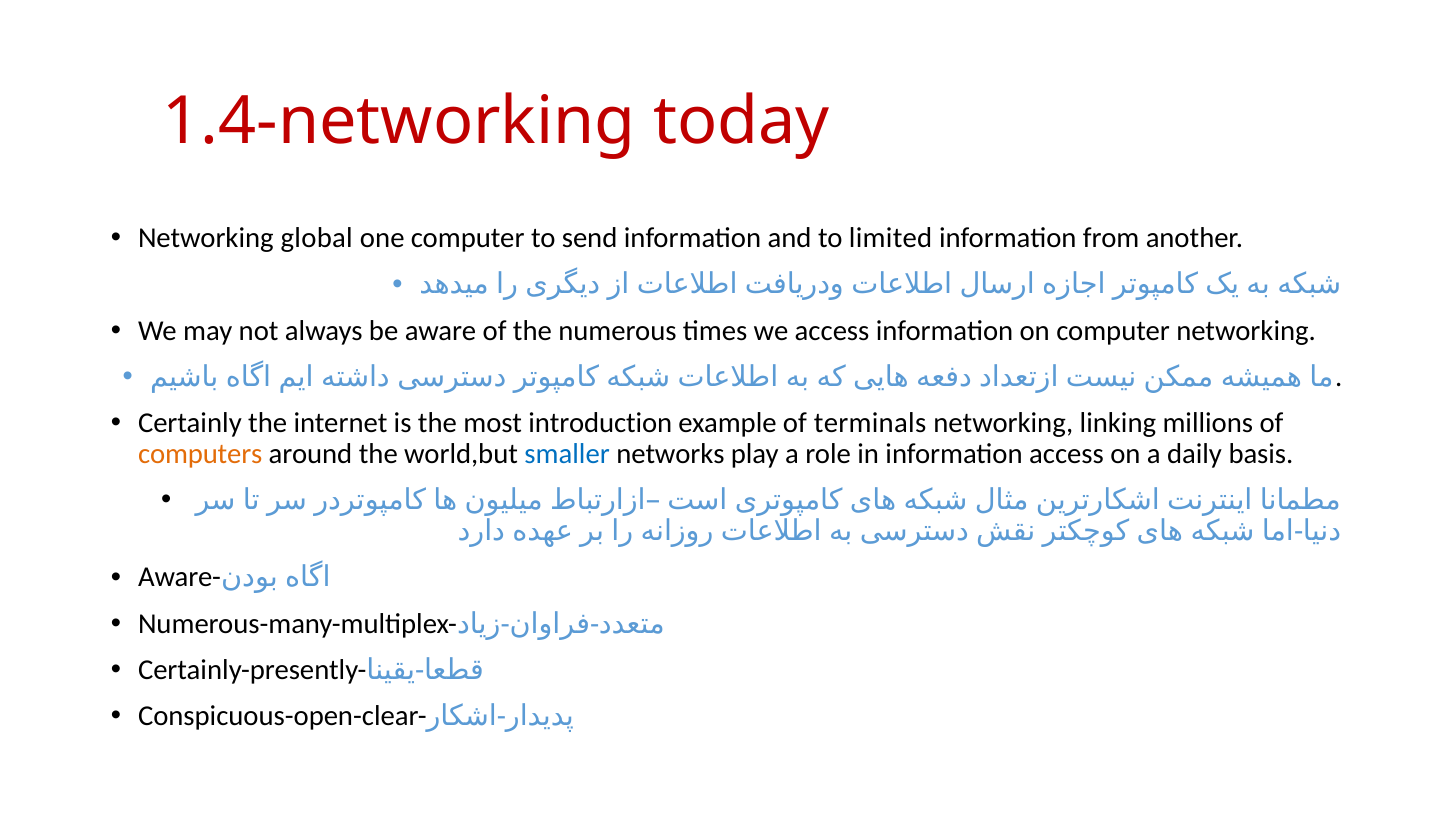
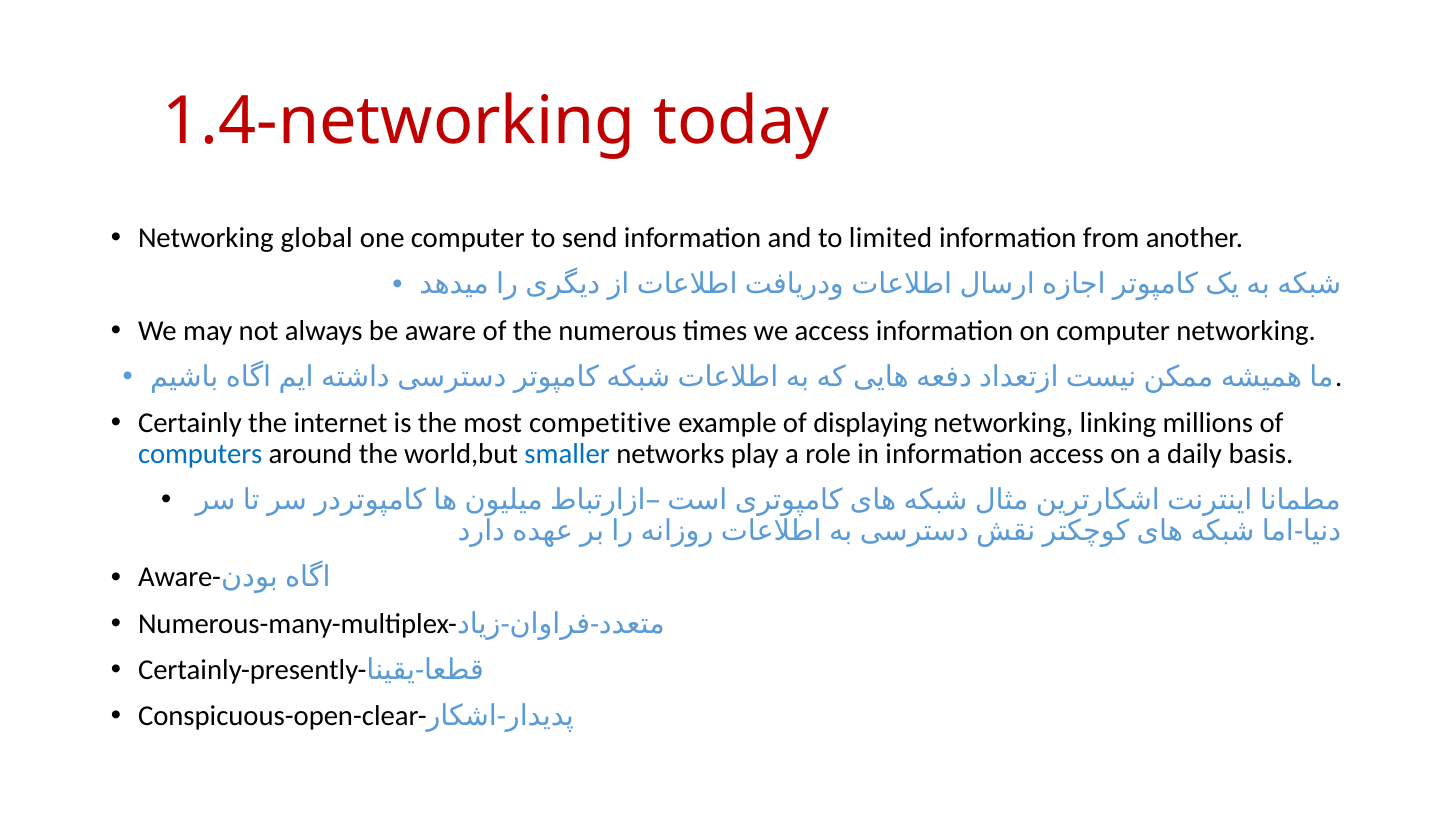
introduction: introduction -> competitive
terminals: terminals -> displaying
computers colour: orange -> blue
